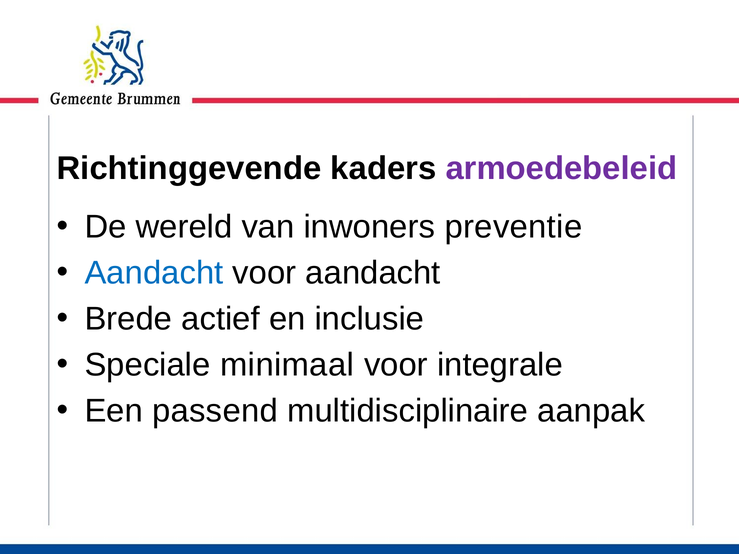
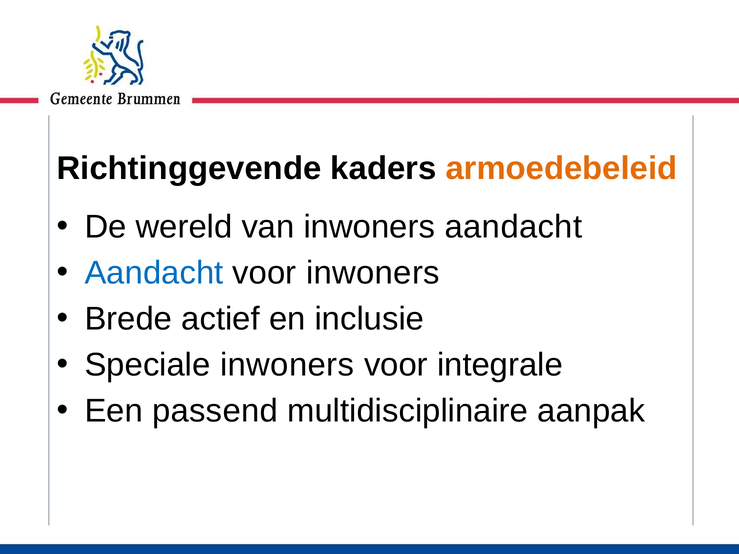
armoedebeleid colour: purple -> orange
inwoners preventie: preventie -> aandacht
voor aandacht: aandacht -> inwoners
Speciale minimaal: minimaal -> inwoners
